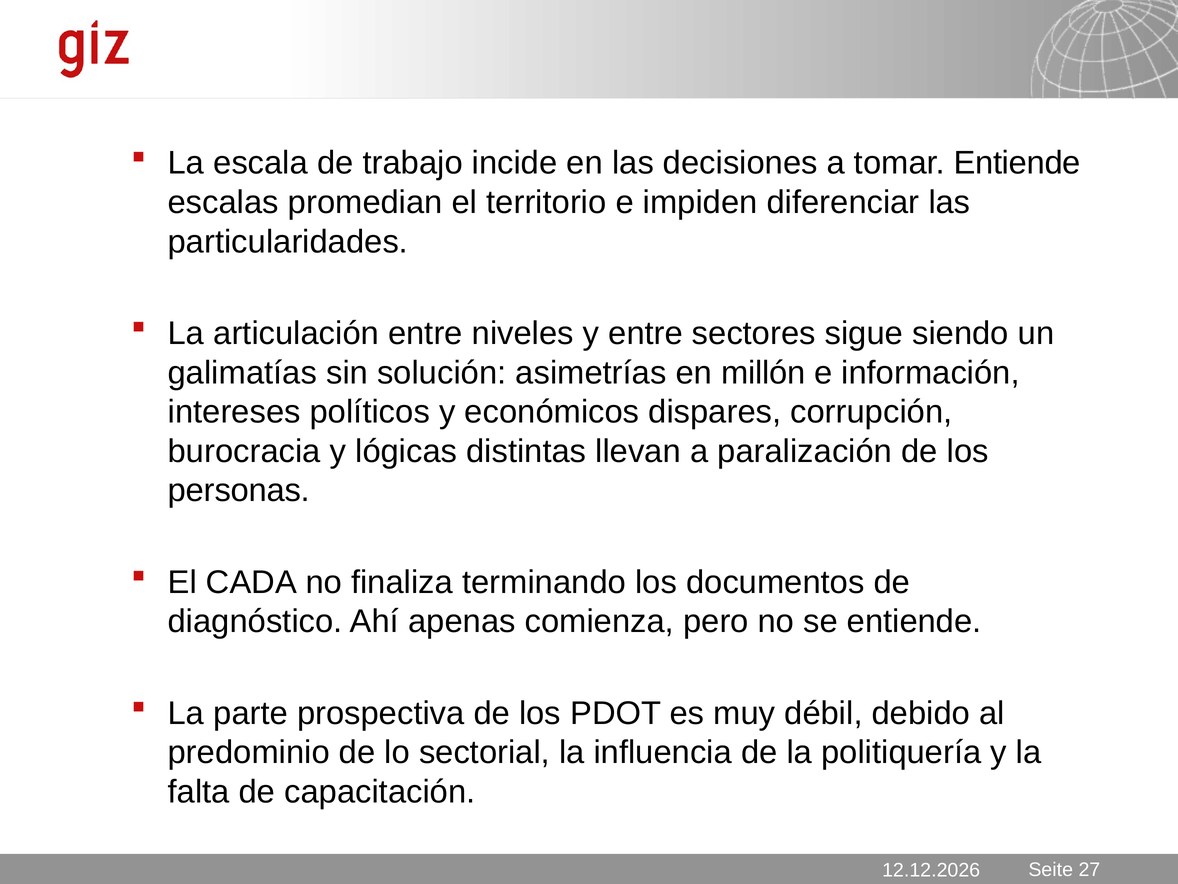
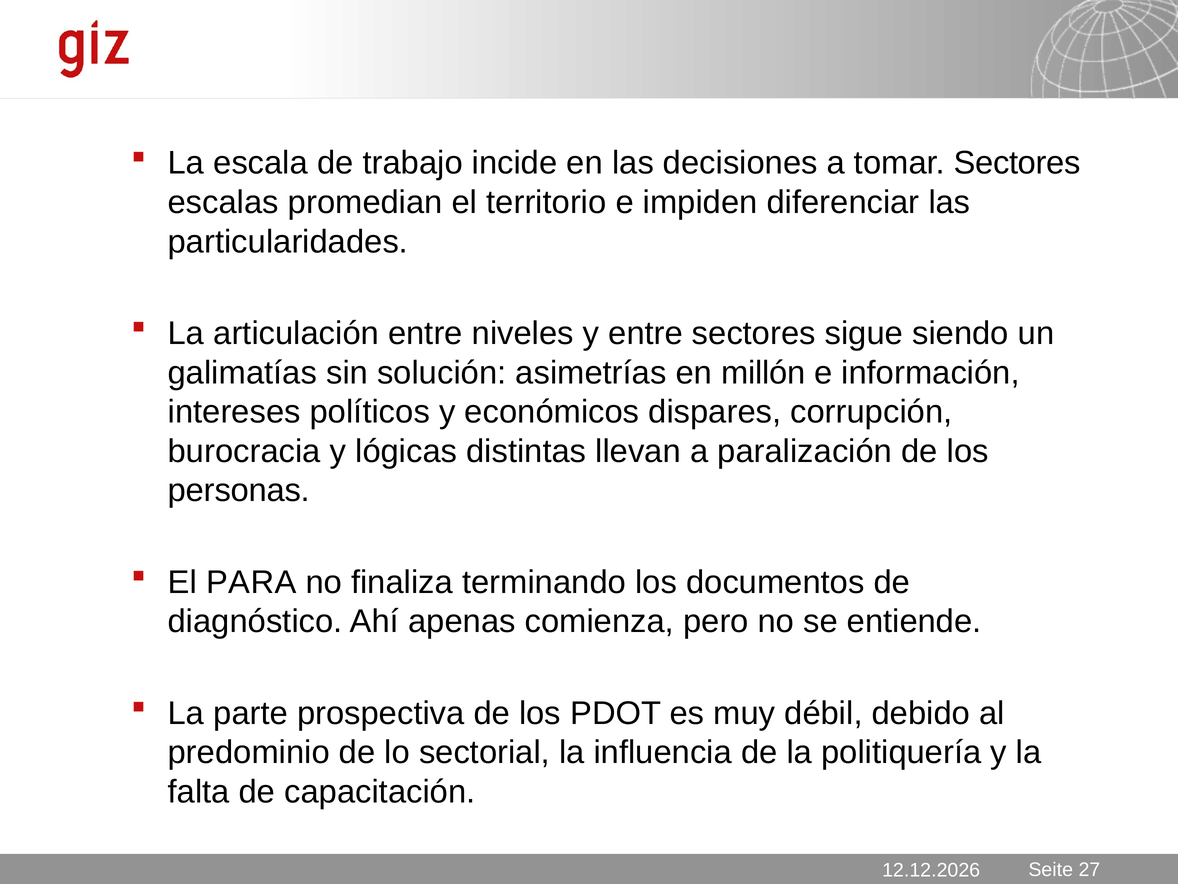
tomar Entiende: Entiende -> Sectores
CADA: CADA -> PARA
